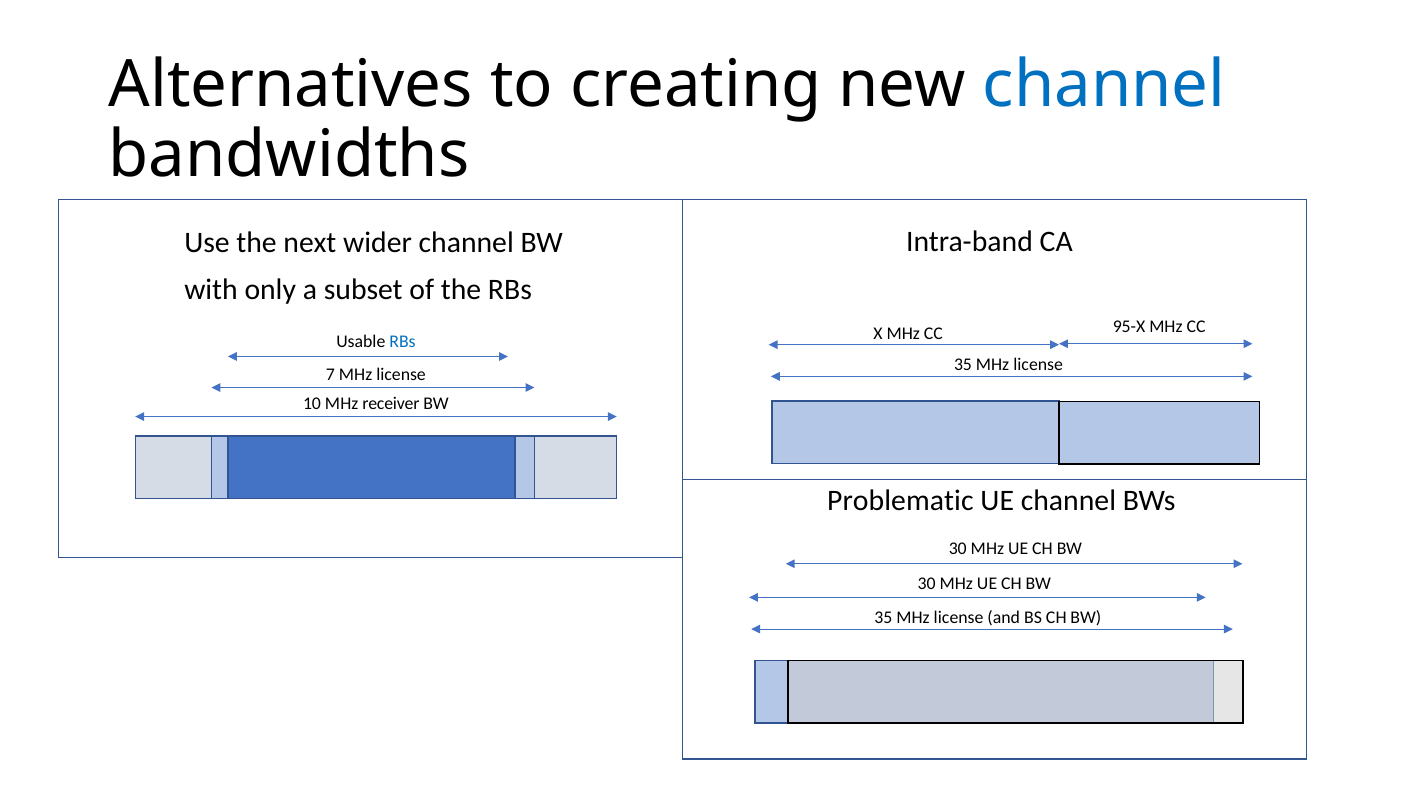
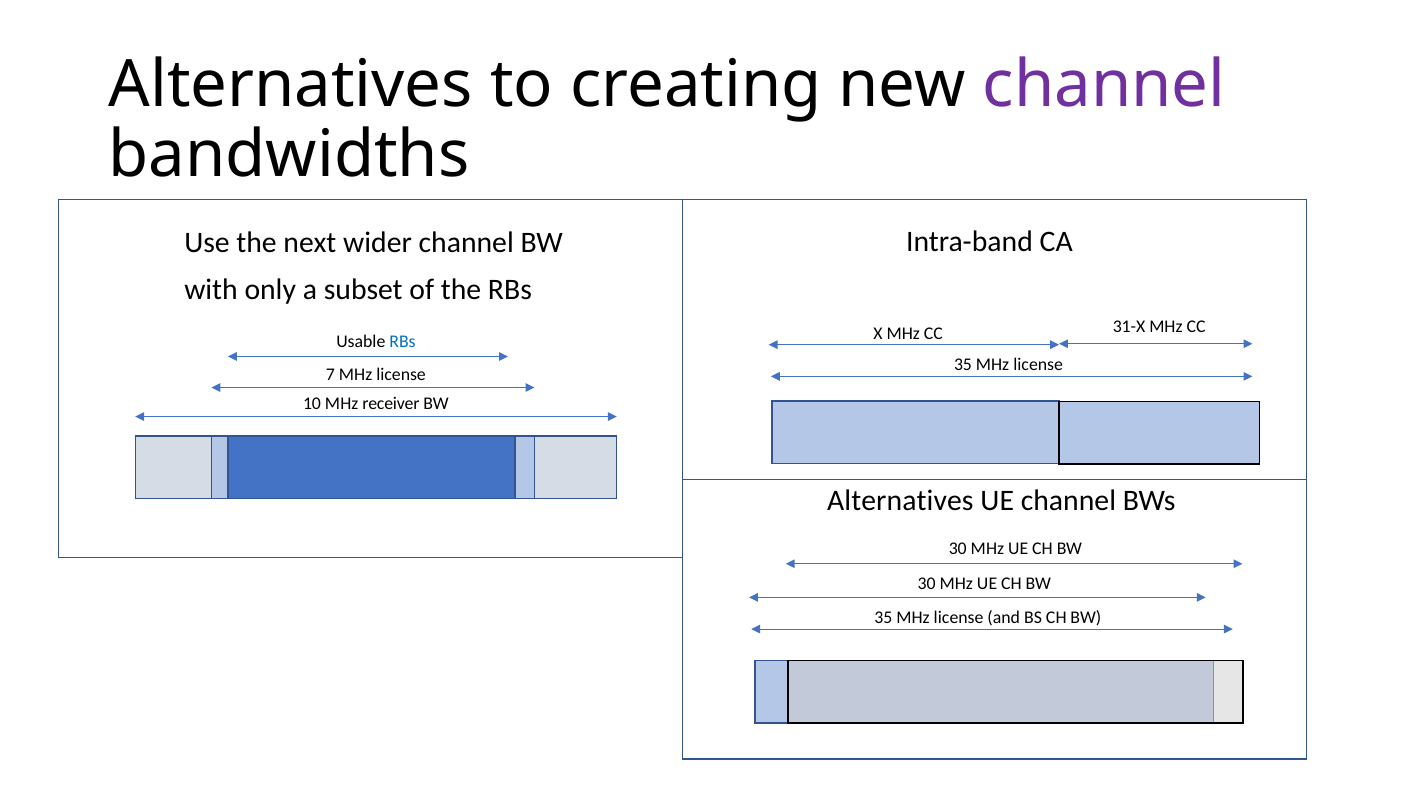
channel at (1104, 84) colour: blue -> purple
95-X: 95-X -> 31-X
Problematic at (900, 501): Problematic -> Alternatives
